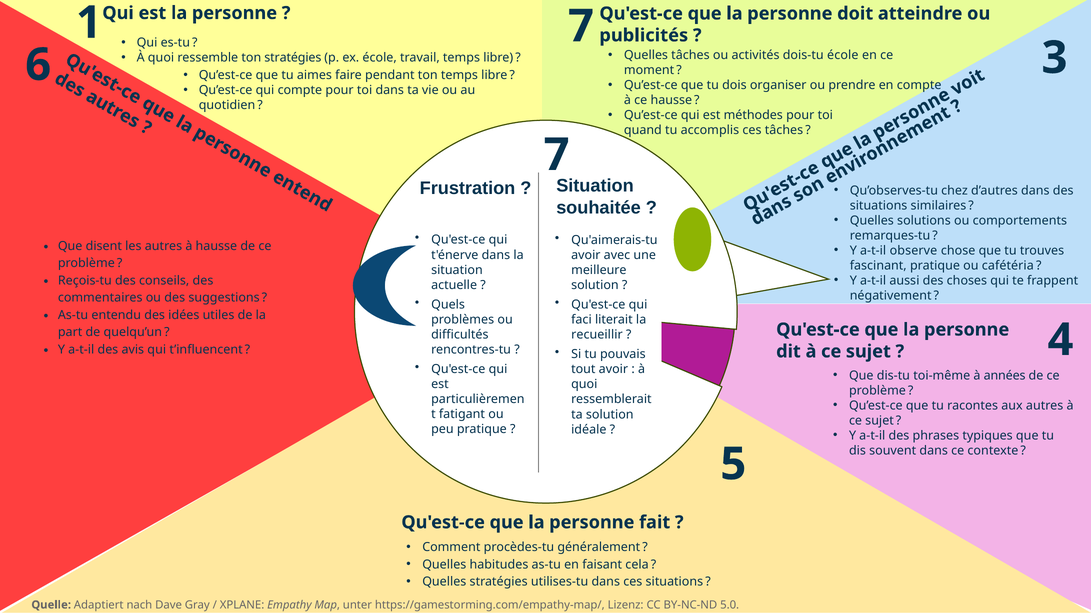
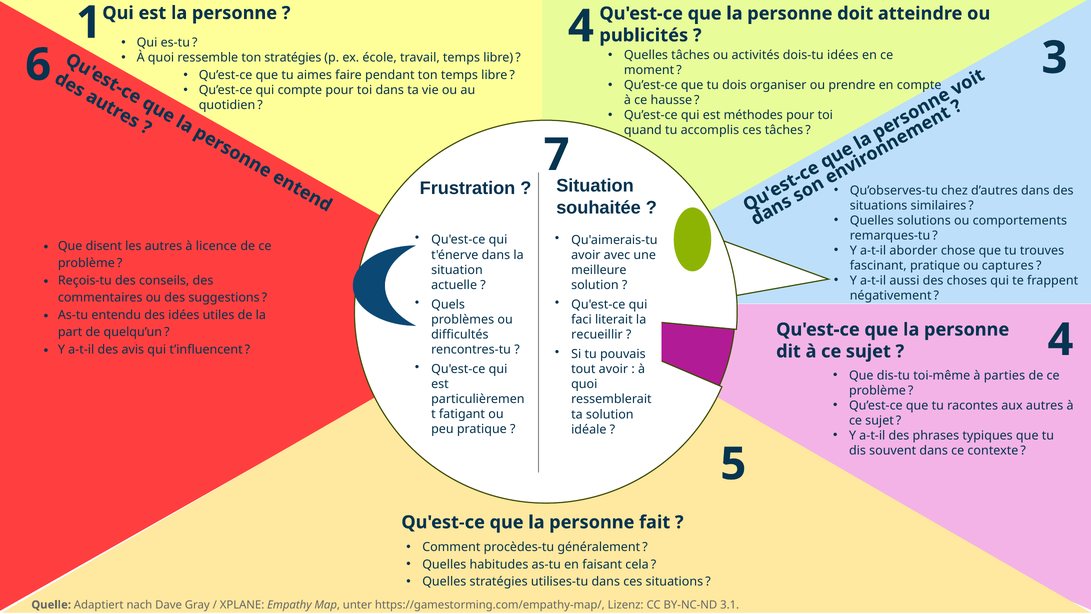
1 7: 7 -> 4
dois-tu école: école -> idées
à hausse: hausse -> licence
observe: observe -> aborder
cafétéria: cafétéria -> captures
années: années -> parties
5.0: 5.0 -> 3.1
